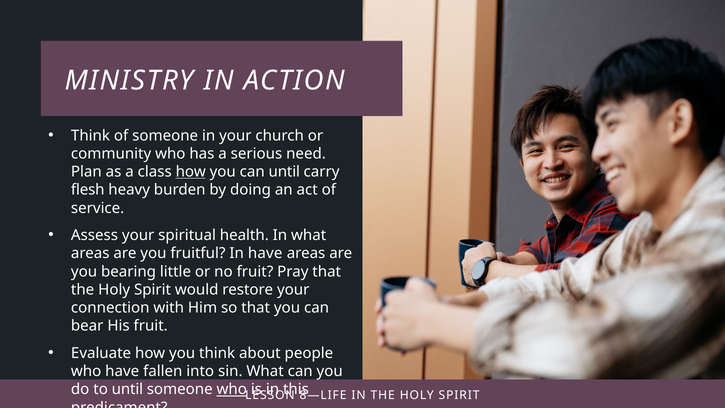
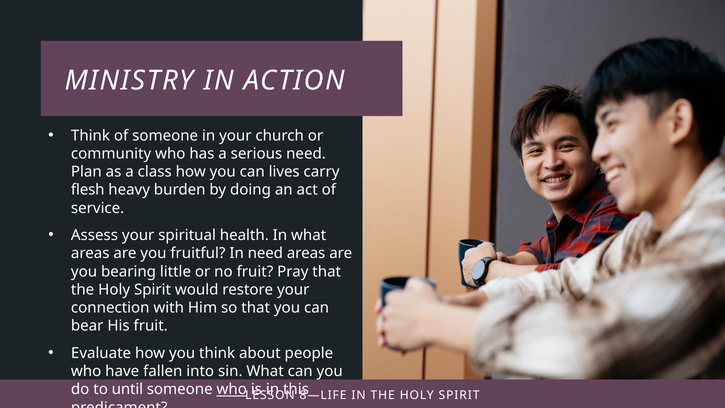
how at (191, 172) underline: present -> none
can until: until -> lives
In have: have -> need
